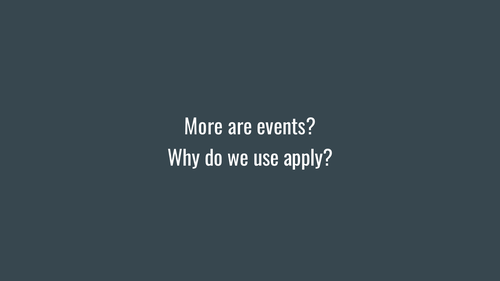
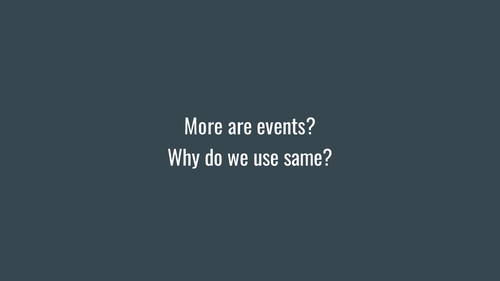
apply: apply -> same
